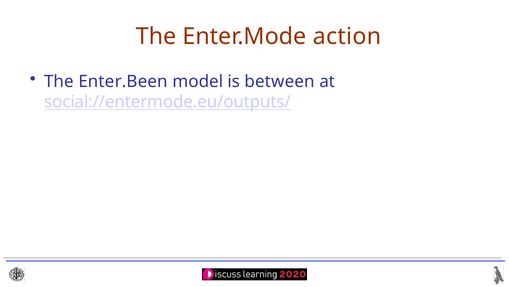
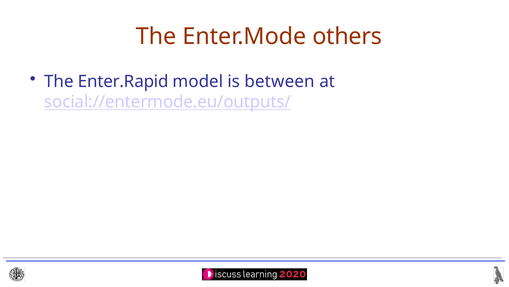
action: action -> others
Enter.Been: Enter.Been -> Enter.Rapid
